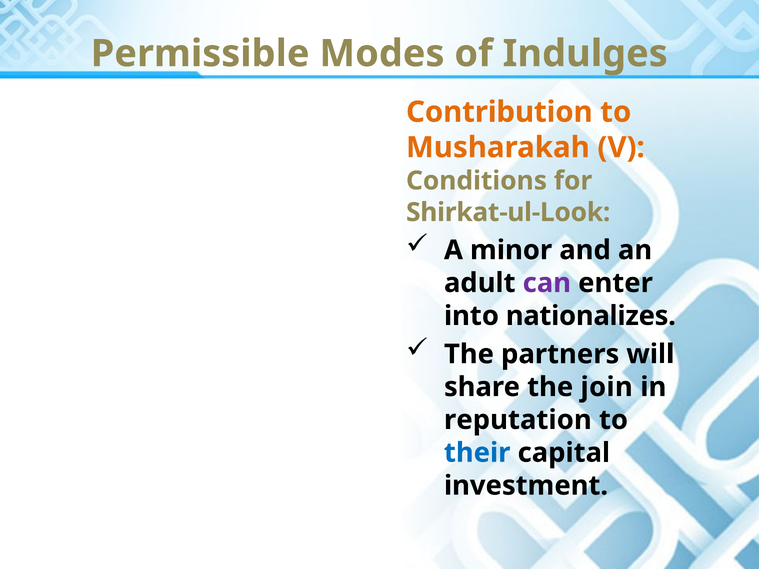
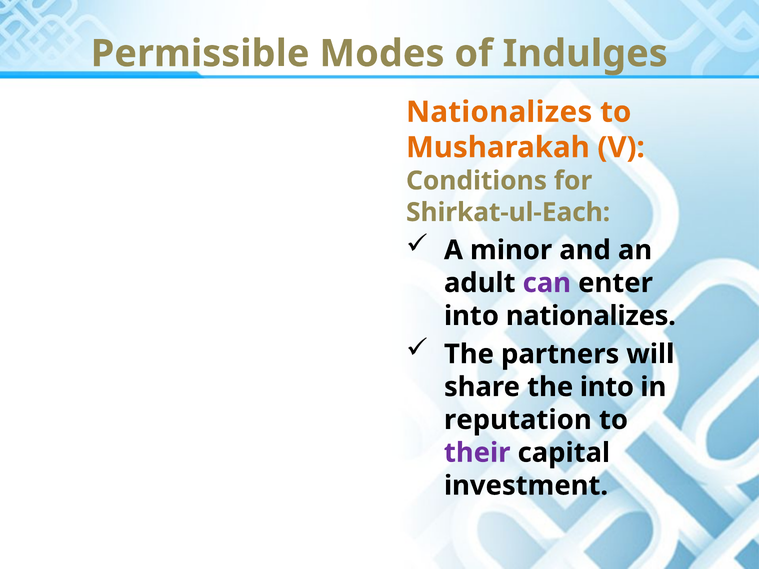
Contribution at (499, 112): Contribution -> Nationalizes
Shirkat-ul-Look: Shirkat-ul-Look -> Shirkat-ul-Each
the join: join -> into
their colour: blue -> purple
